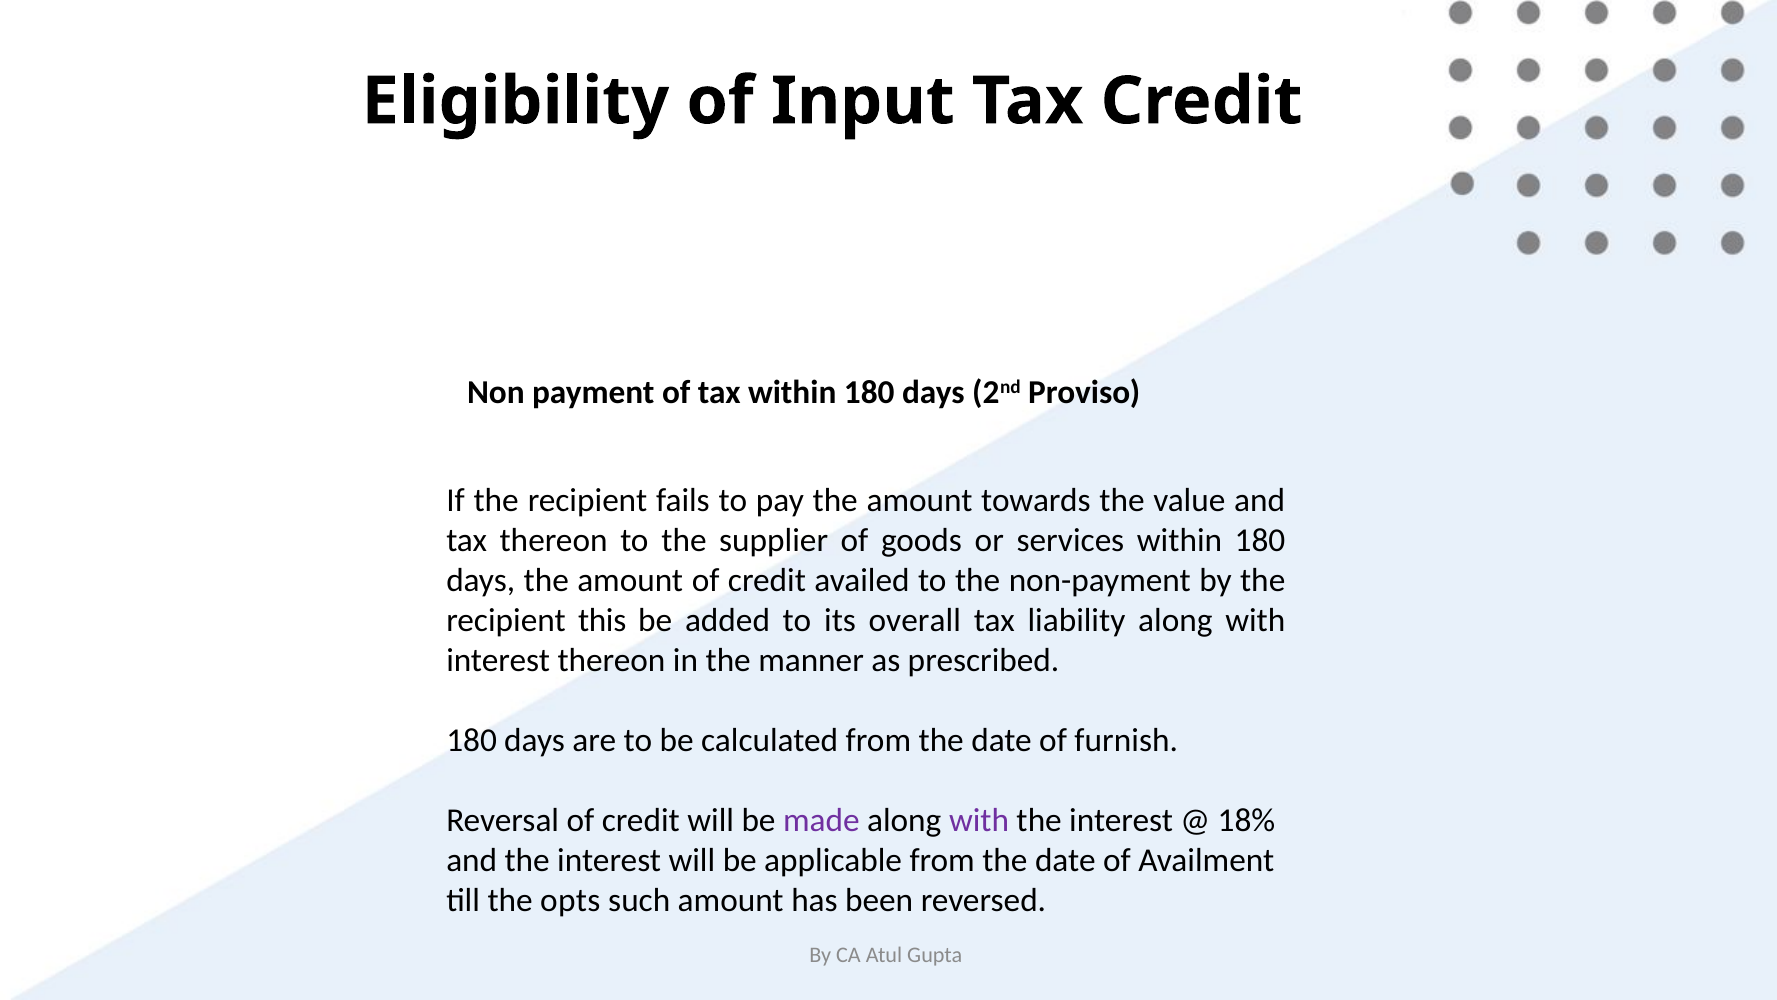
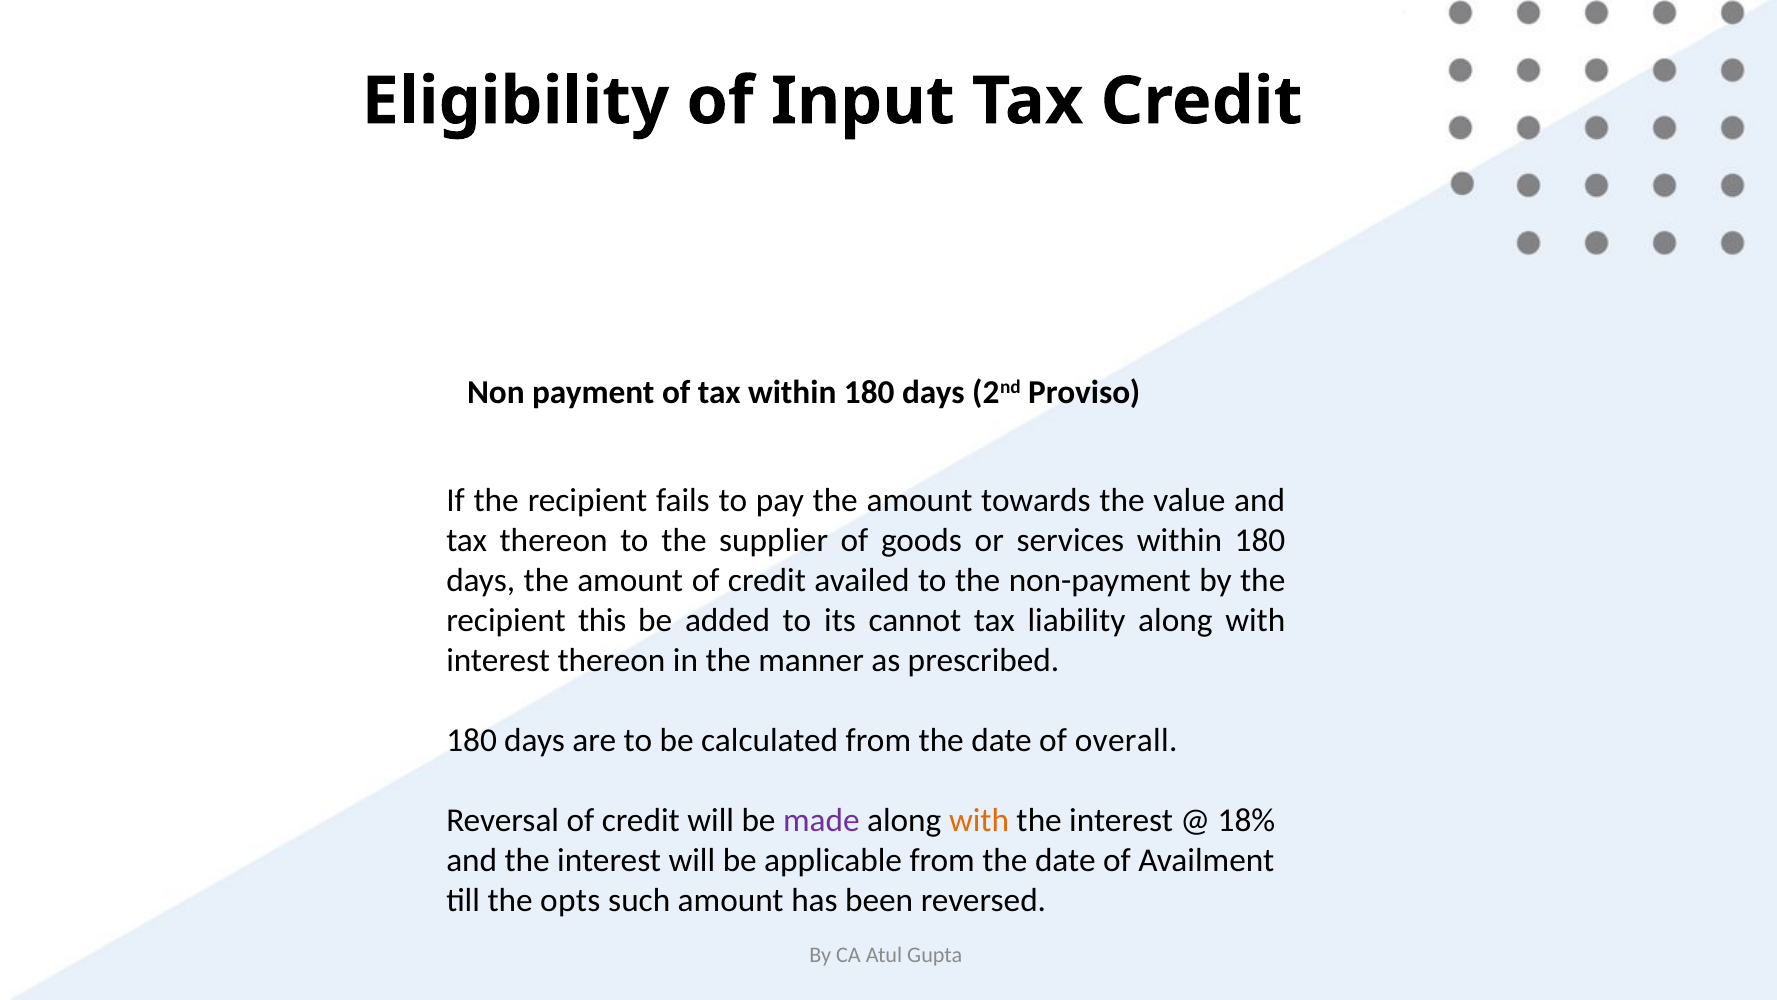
overall: overall -> cannot
furnish: furnish -> overall
with at (979, 820) colour: purple -> orange
